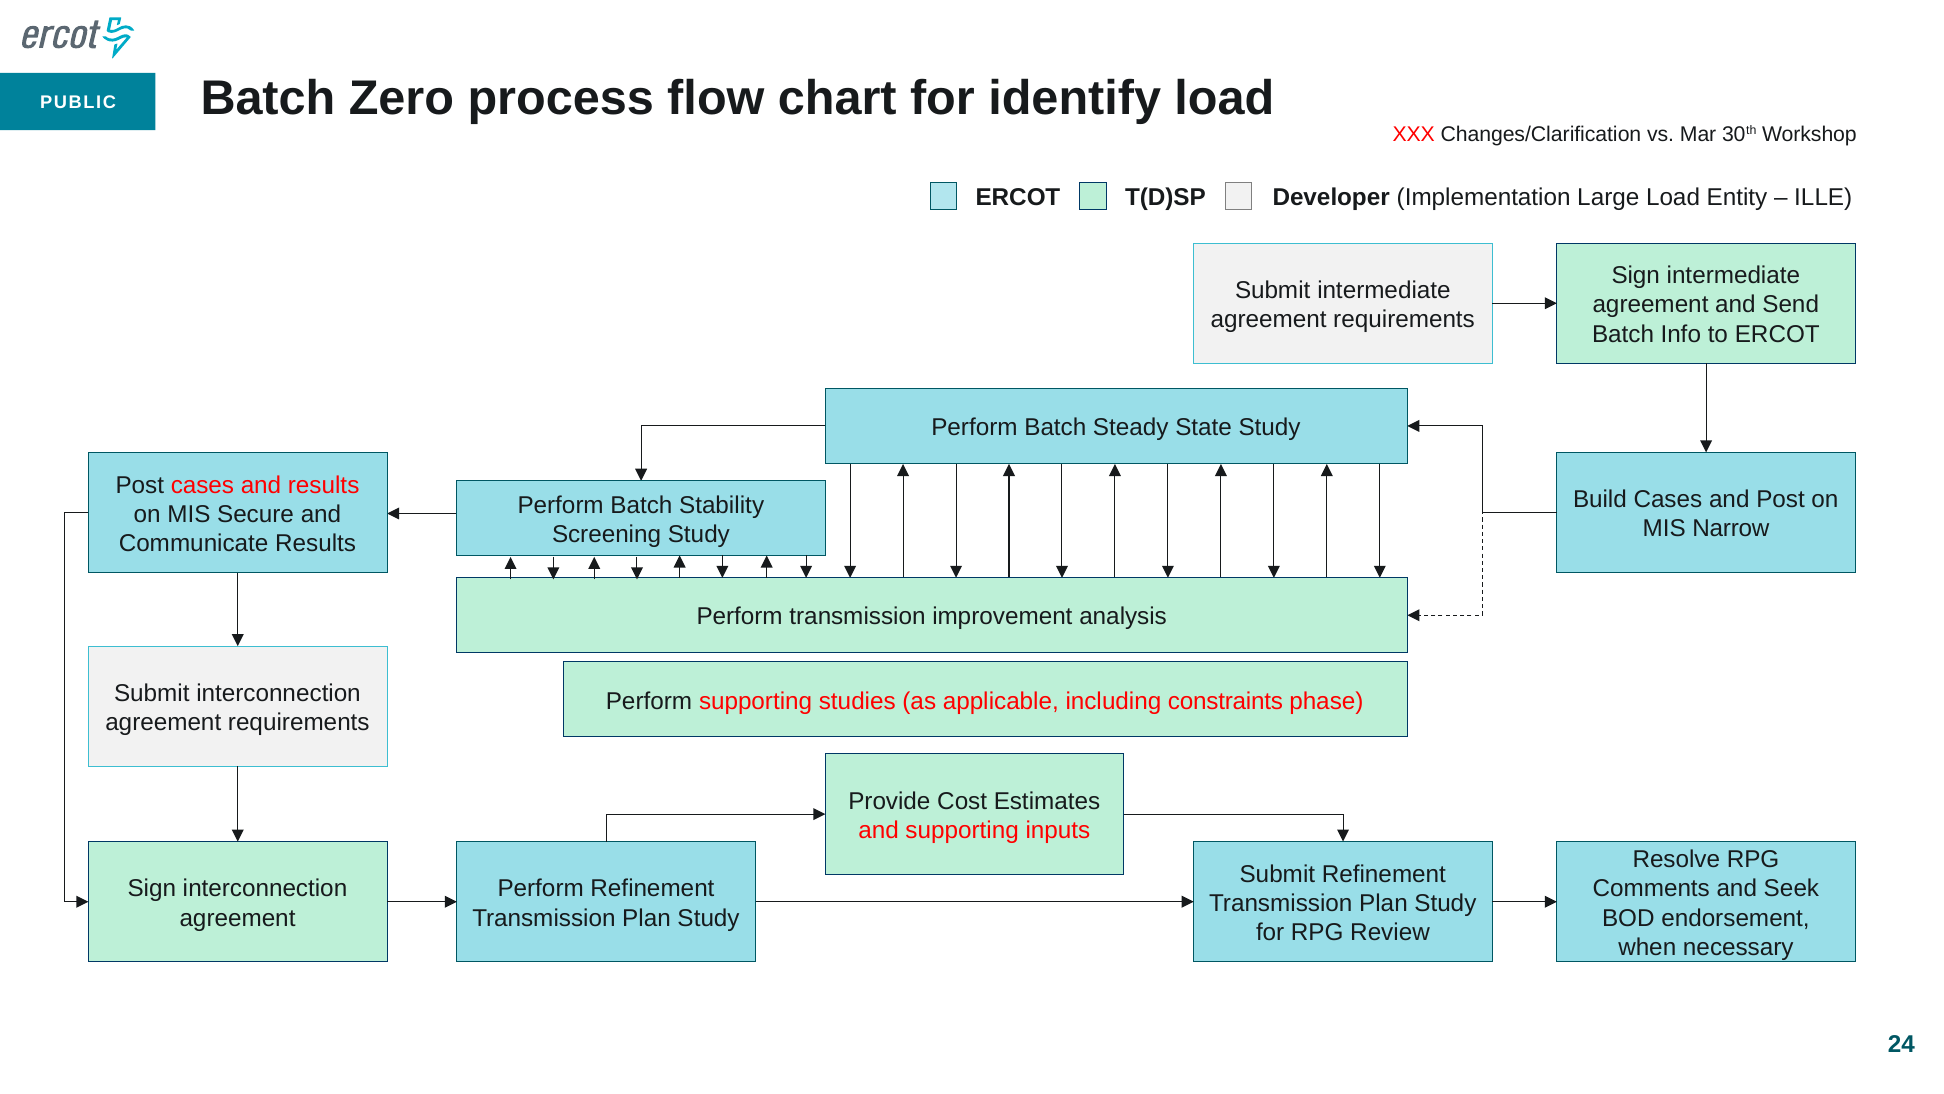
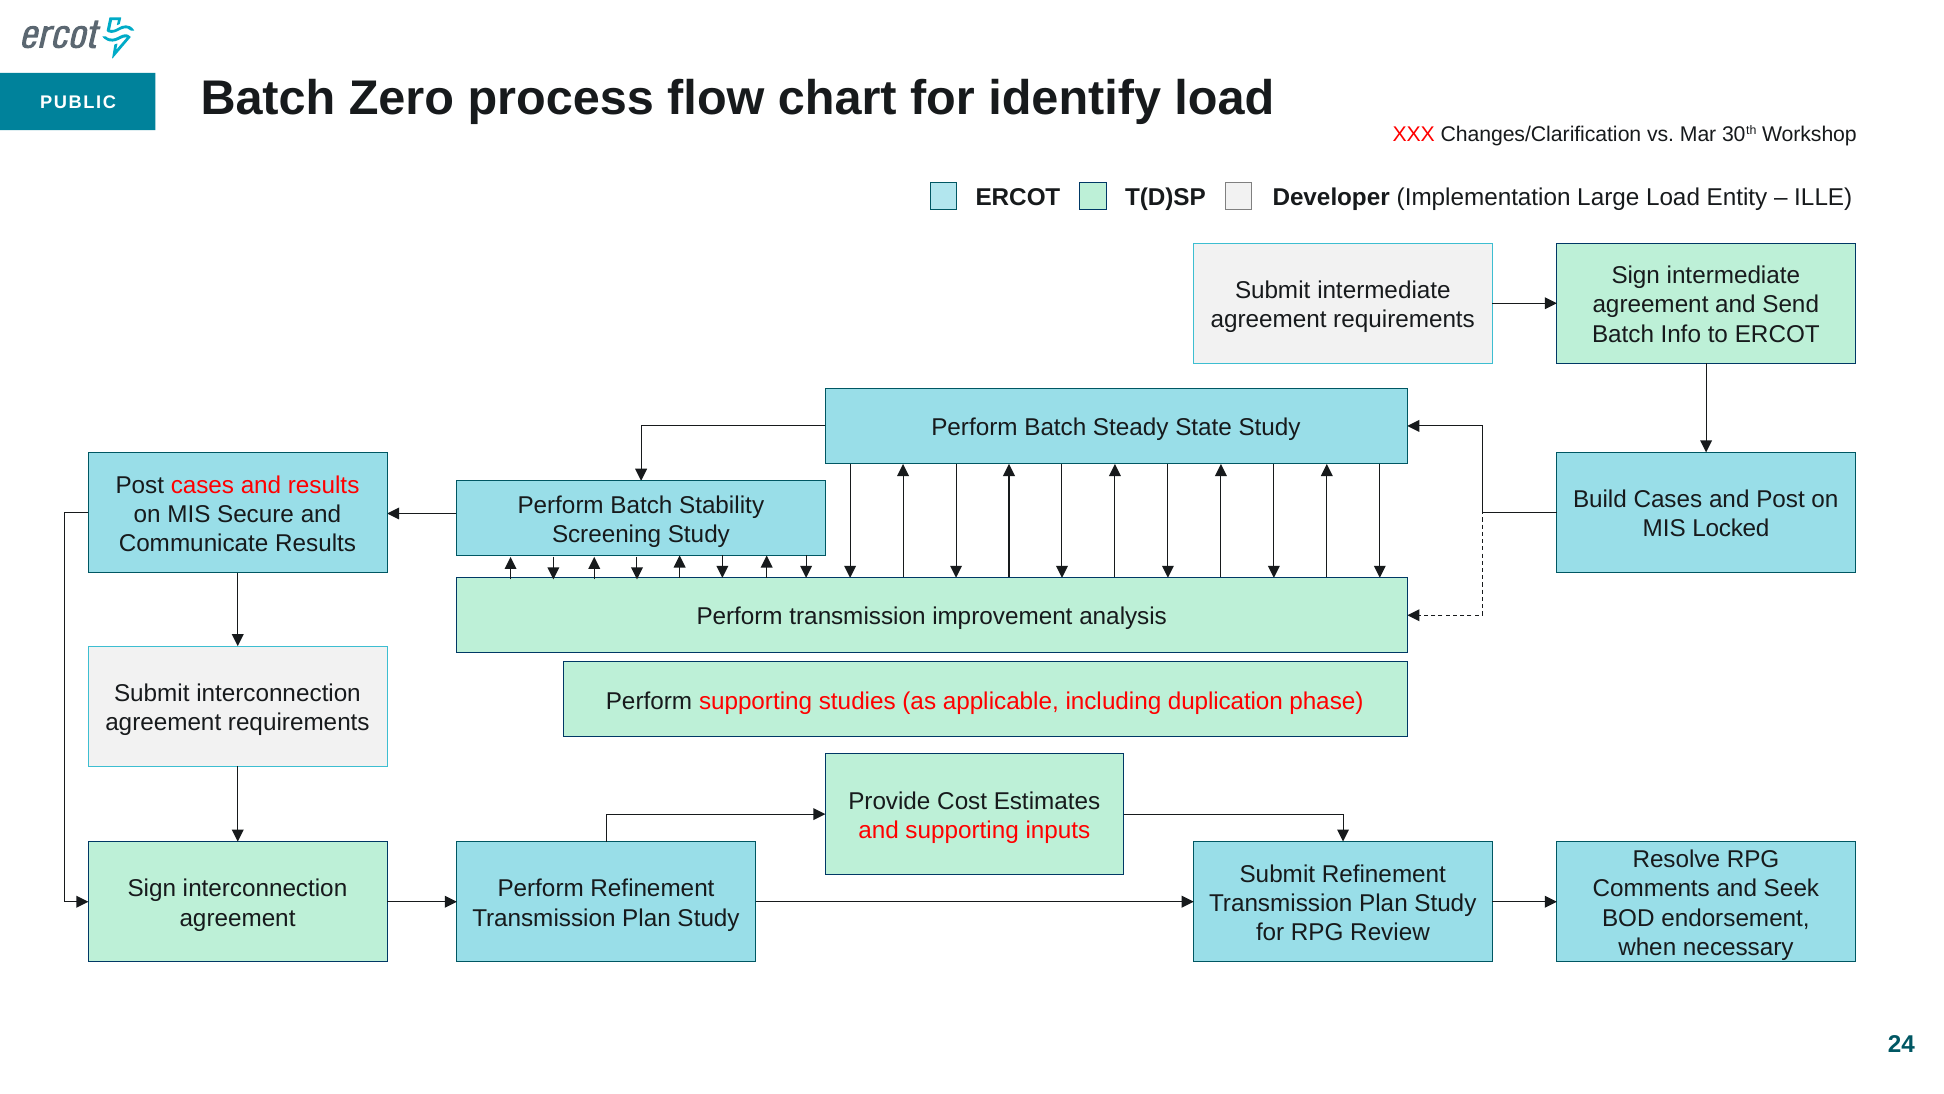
Narrow: Narrow -> Locked
constraints: constraints -> duplication
